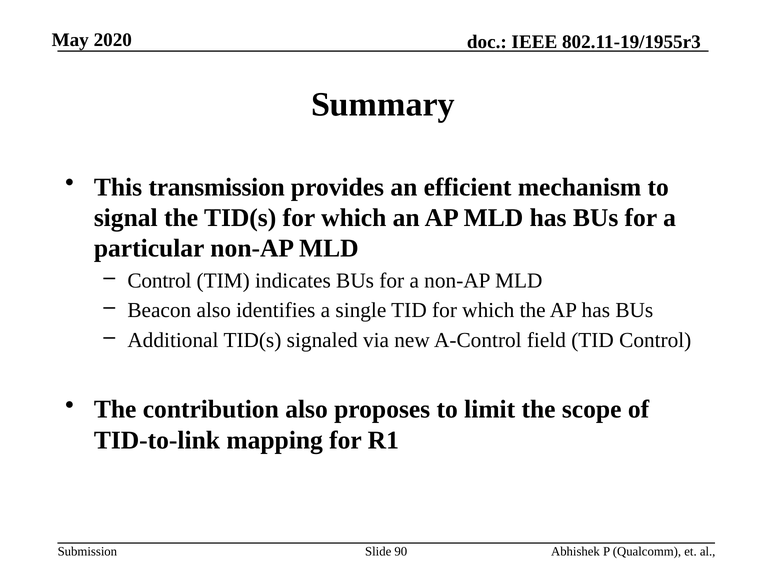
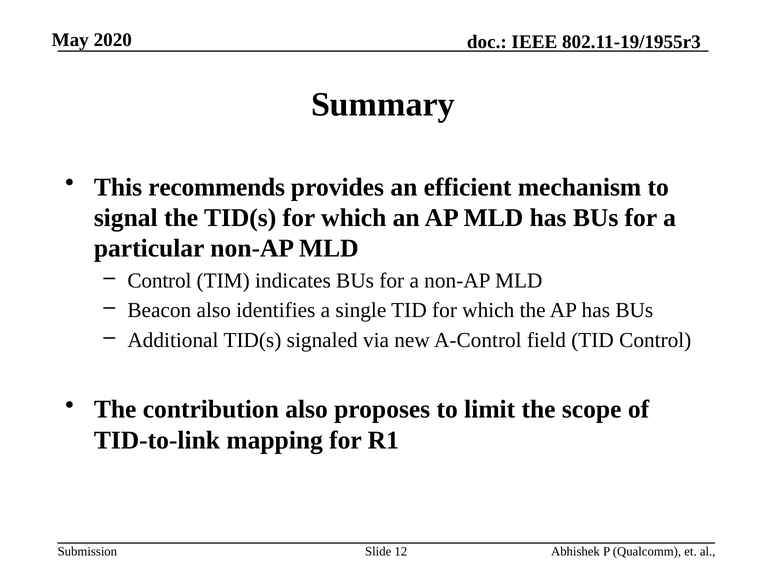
transmission: transmission -> recommends
90: 90 -> 12
